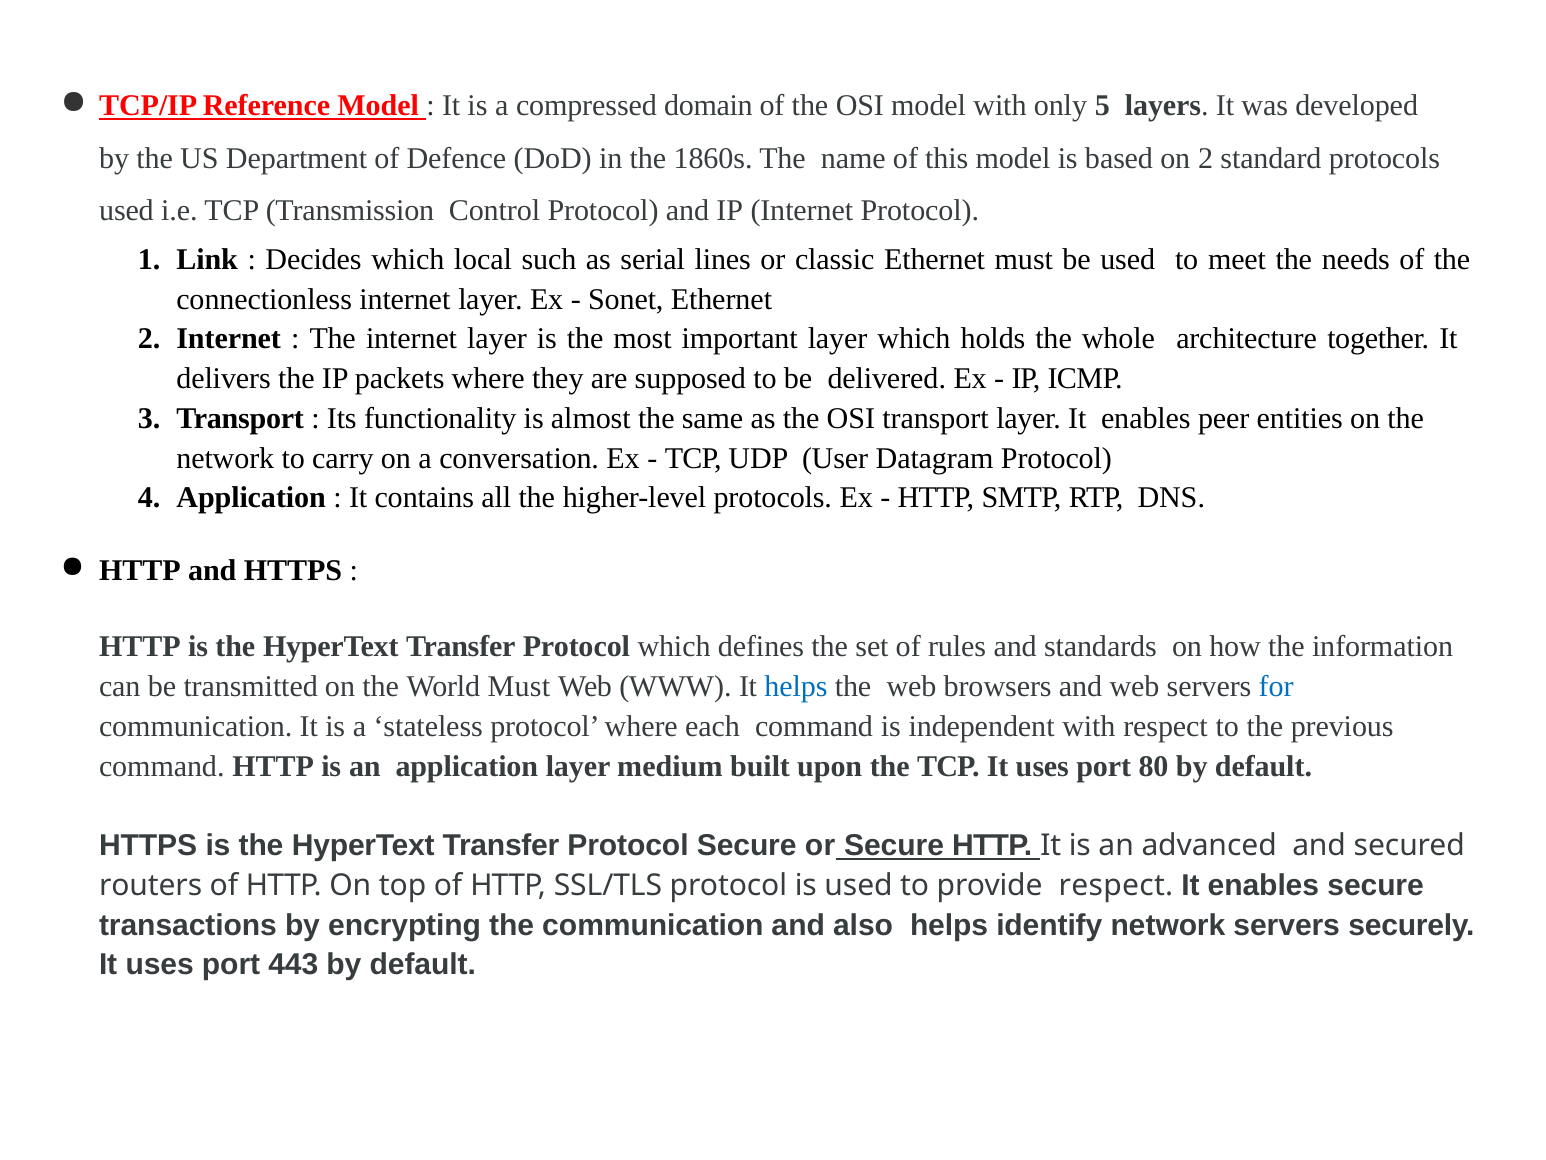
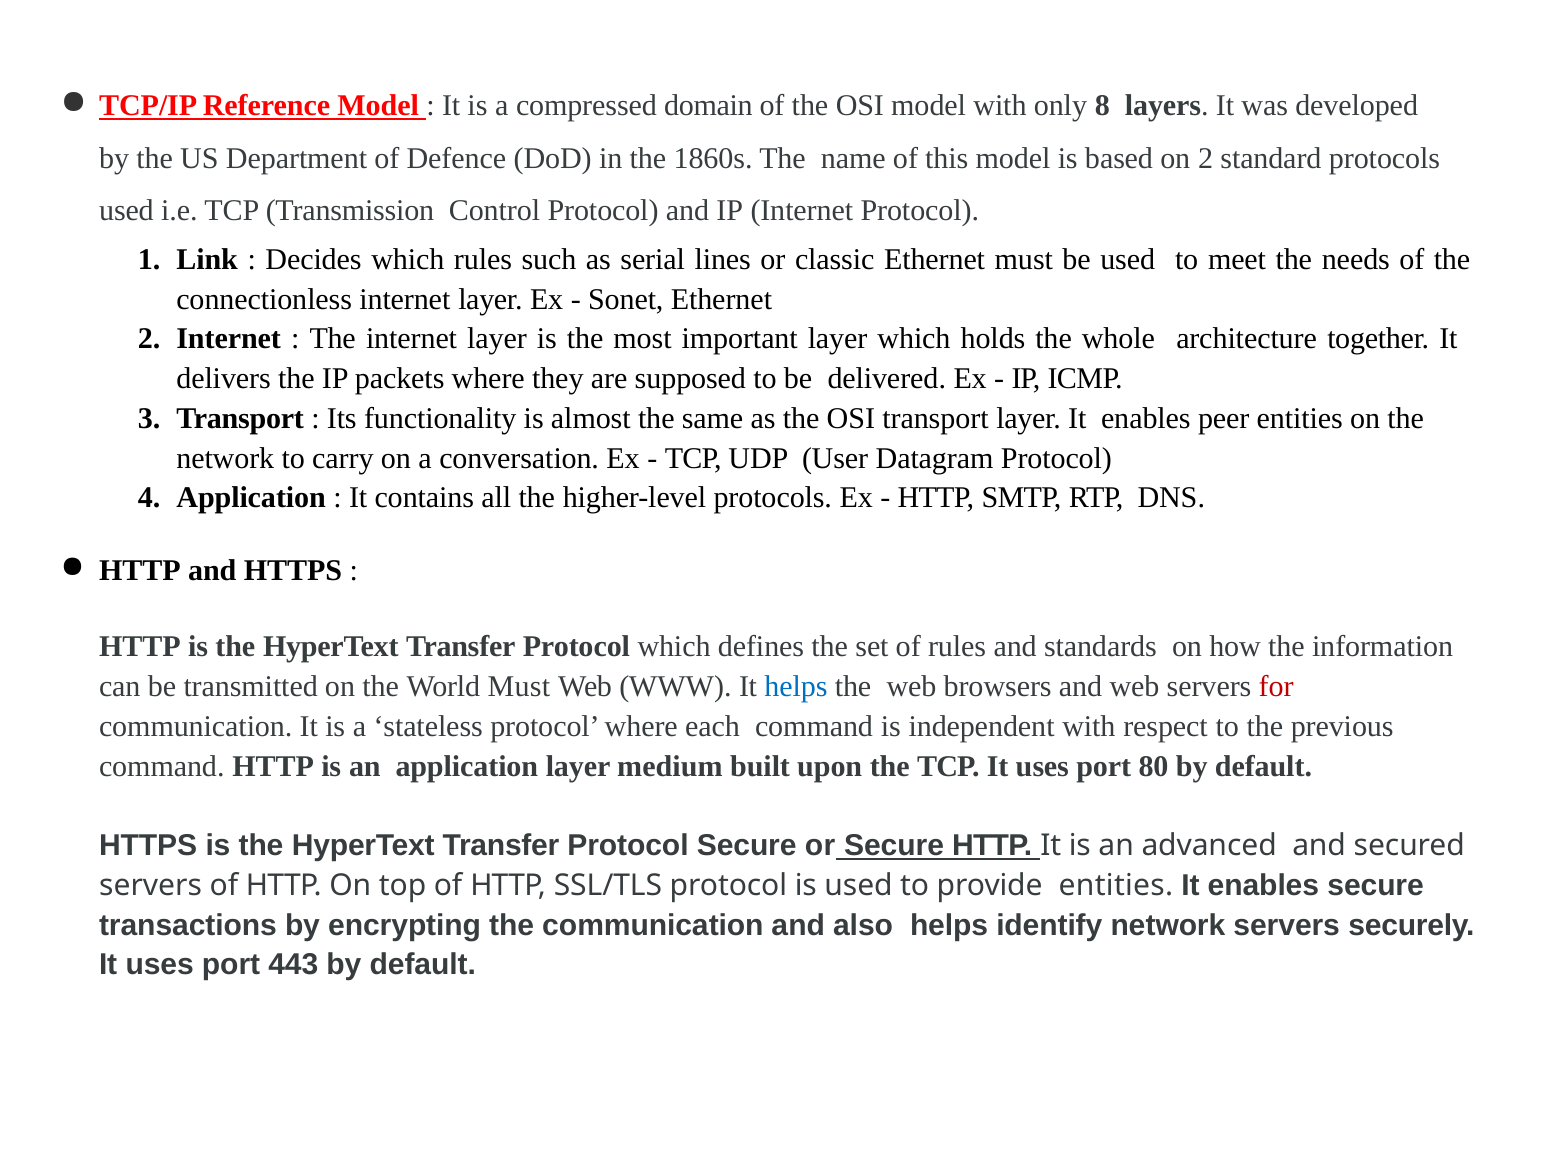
5: 5 -> 8
which local: local -> rules
for colour: blue -> red
routers at (151, 885): routers -> servers
provide respect: respect -> entities
